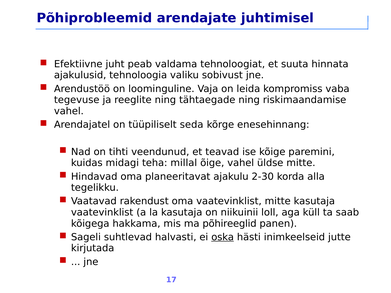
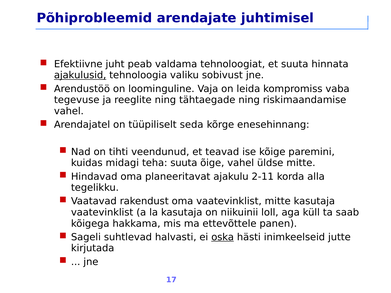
ajakulusid underline: none -> present
teha millal: millal -> suuta
2-30: 2-30 -> 2-11
põhireeglid: põhireeglid -> ettevõttele
